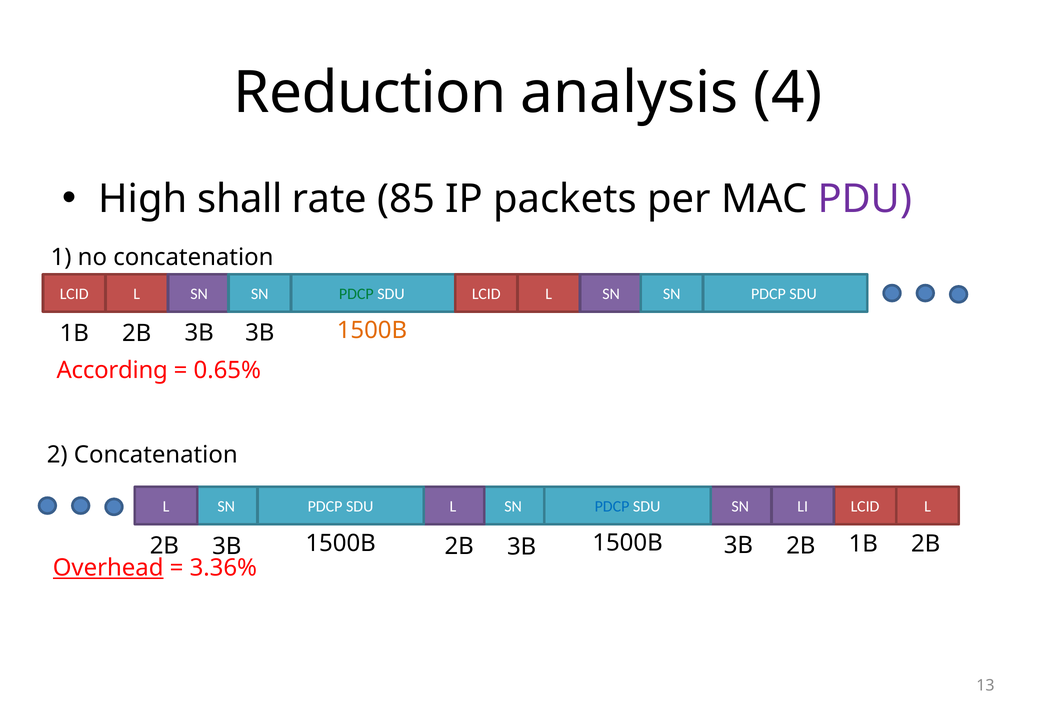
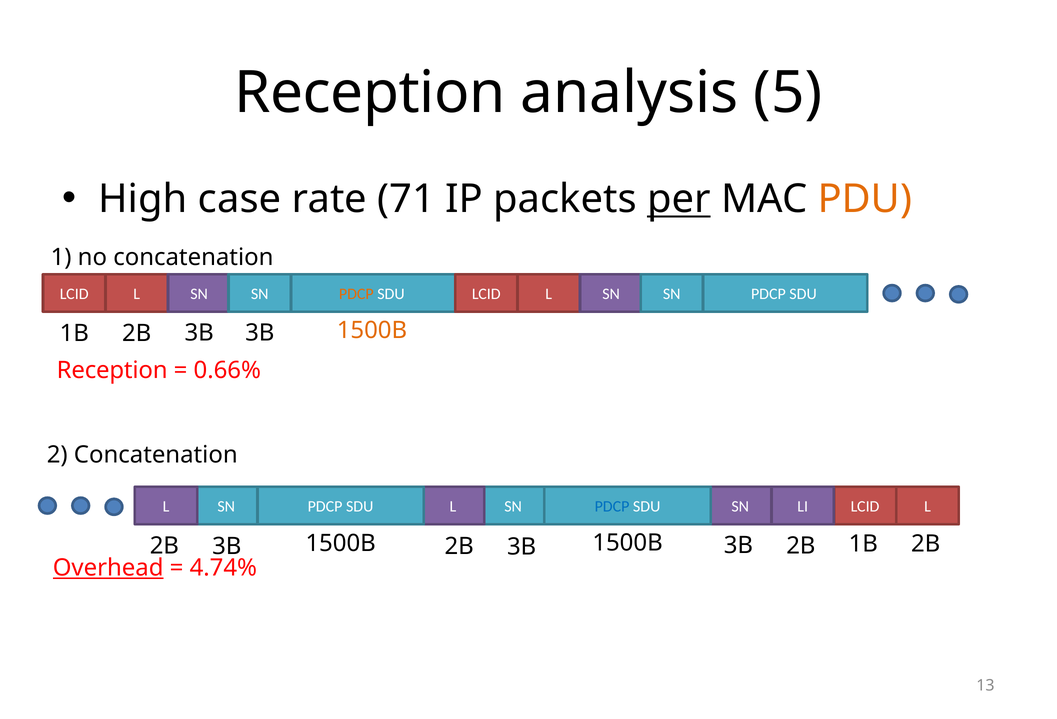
Reduction at (370, 93): Reduction -> Reception
4: 4 -> 5
shall: shall -> case
85: 85 -> 71
per underline: none -> present
PDU colour: purple -> orange
PDCP at (356, 294) colour: green -> orange
According at (112, 371): According -> Reception
0.65%: 0.65% -> 0.66%
3.36%: 3.36% -> 4.74%
